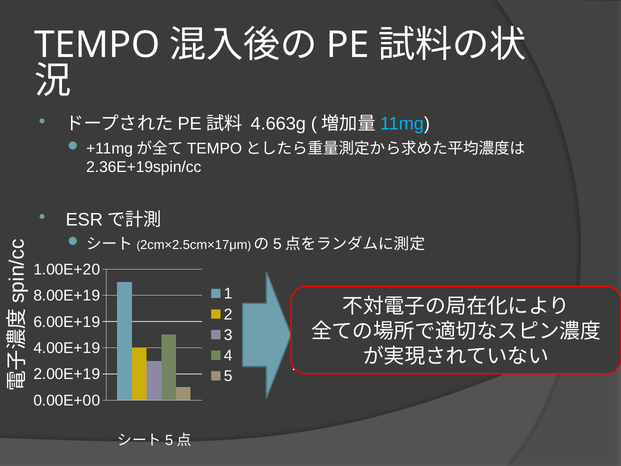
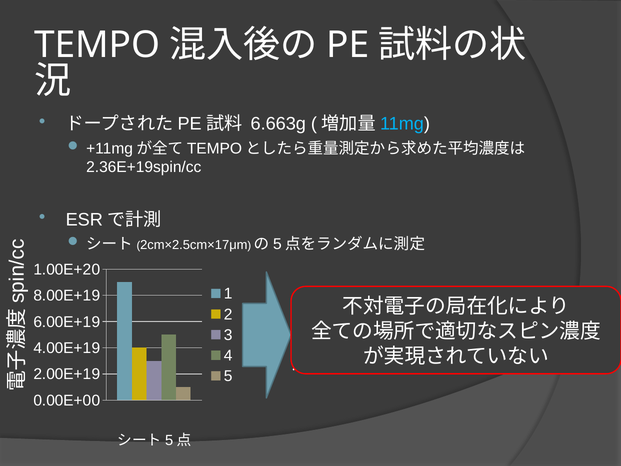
4.663g: 4.663g -> 6.663g
